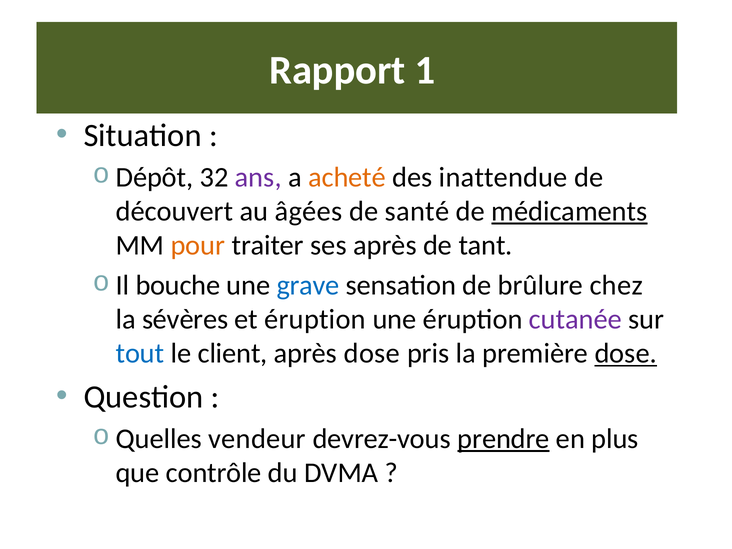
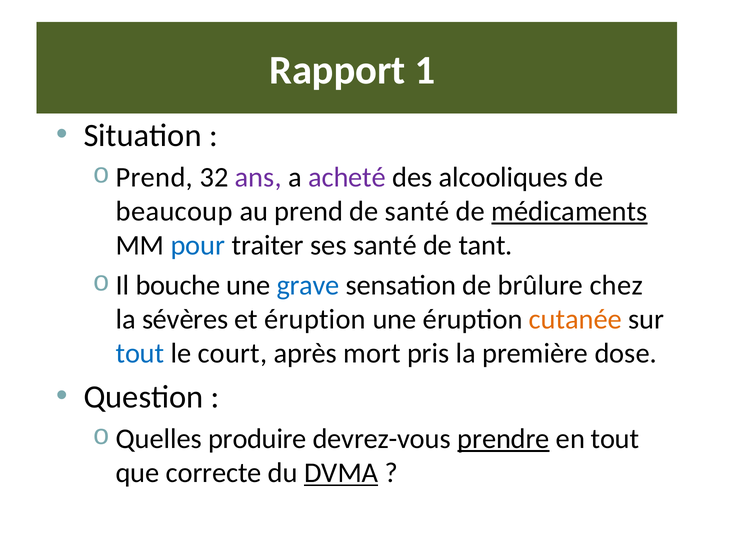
Dépôt at (154, 177): Dépôt -> Prend
acheté colour: orange -> purple
inattendue: inattendue -> alcooliques
découvert: découvert -> beaucoup
au âgées: âgées -> prend
pour colour: orange -> blue
ses après: après -> santé
cutanée colour: purple -> orange
client: client -> court
après dose: dose -> mort
dose at (626, 353) underline: present -> none
vendeur: vendeur -> produire
en plus: plus -> tout
contrôle: contrôle -> correcte
DVMA underline: none -> present
